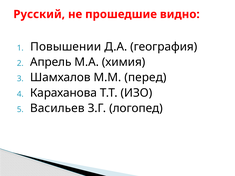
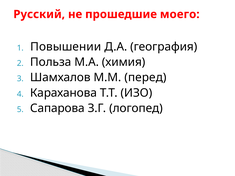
видно: видно -> моего
Апрель: Апрель -> Польза
Васильев: Васильев -> Сапарова
